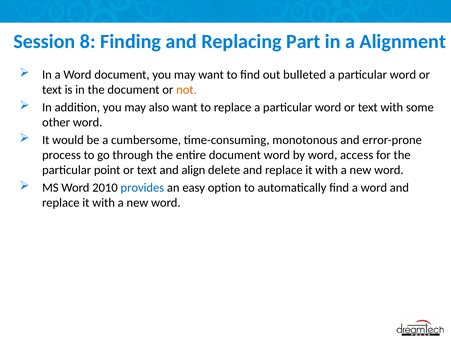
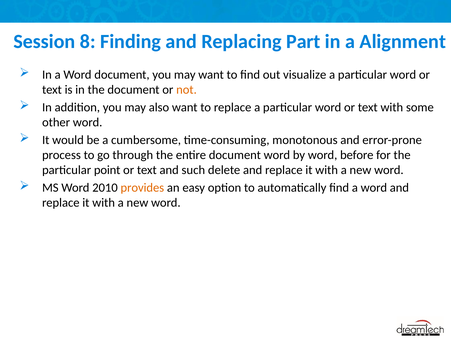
bulleted: bulleted -> visualize
access: access -> before
align: align -> such
provides colour: blue -> orange
